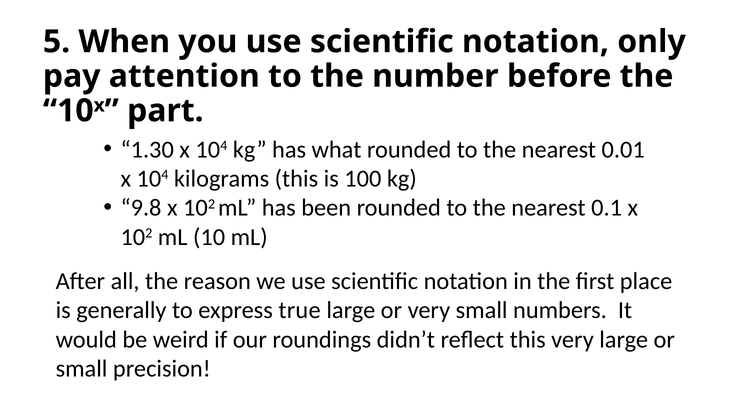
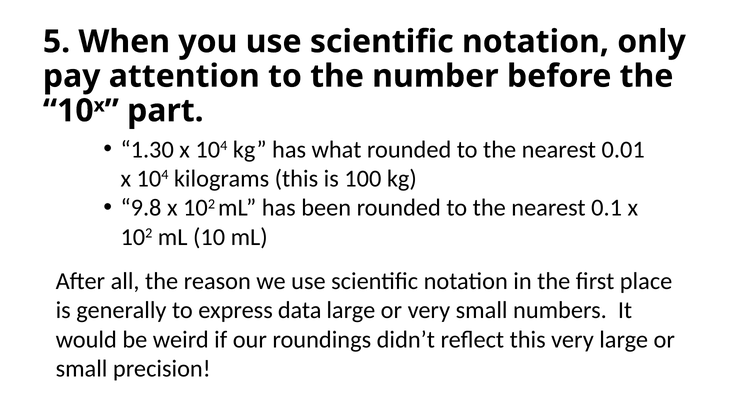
true: true -> data
